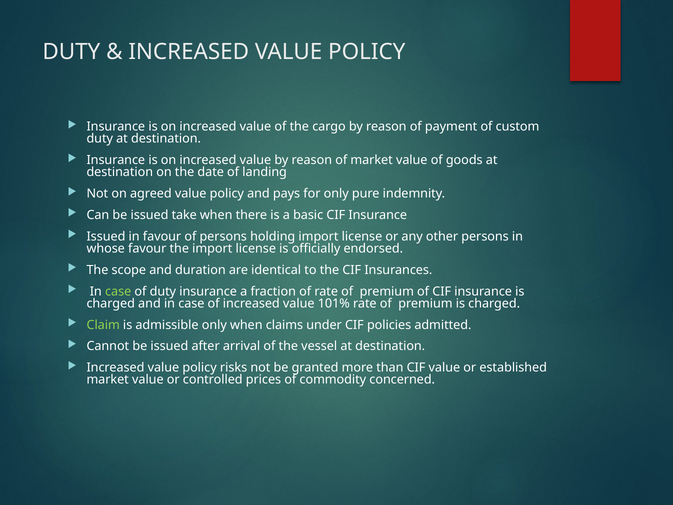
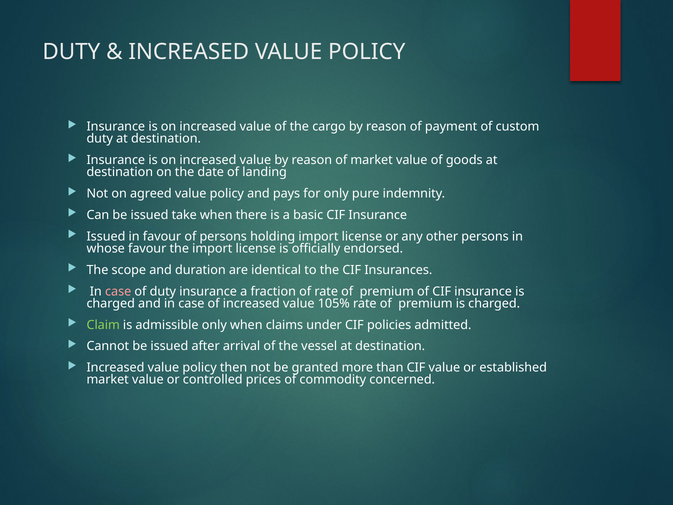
case at (118, 291) colour: light green -> pink
101%: 101% -> 105%
risks: risks -> then
